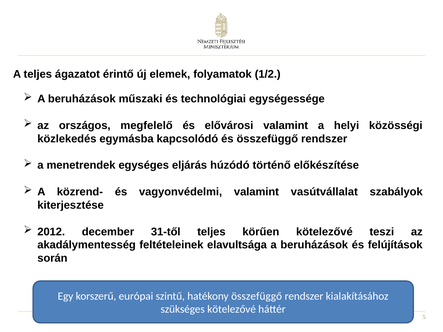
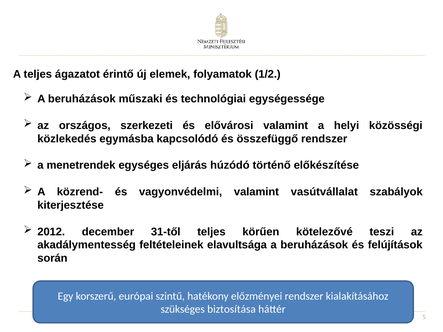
megfelelő: megfelelő -> szerkezeti
hatékony összefüggő: összefüggő -> előzményei
szükséges kötelezővé: kötelezővé -> biztosítása
